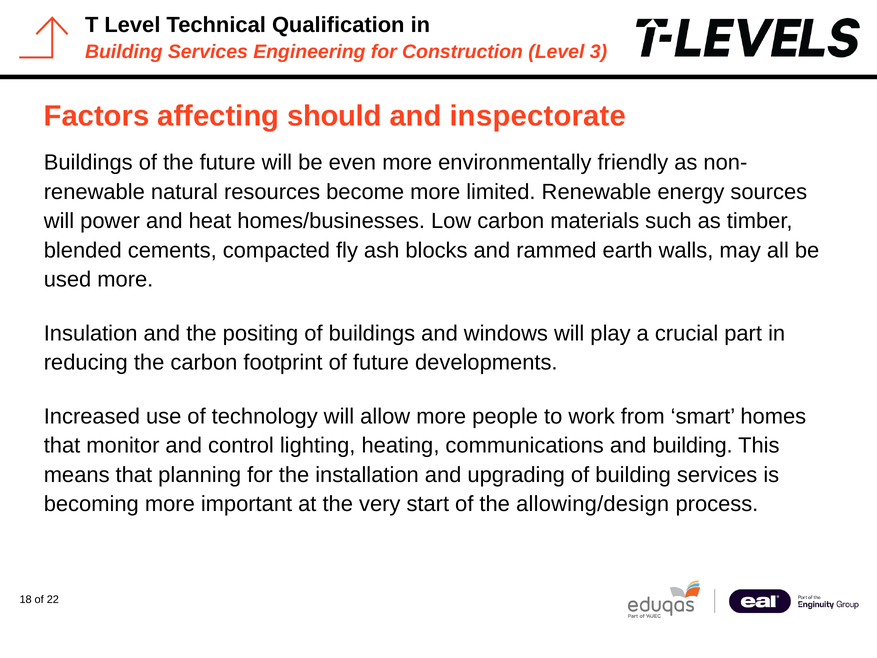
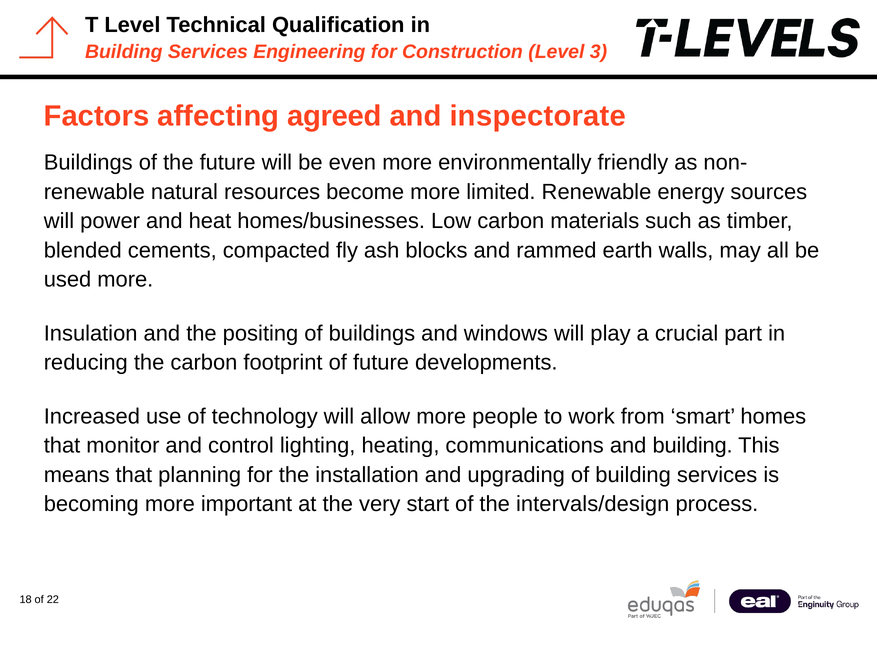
should: should -> agreed
allowing/design: allowing/design -> intervals/design
